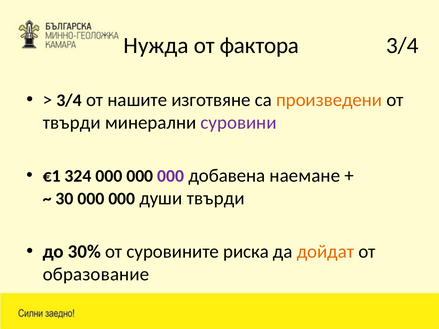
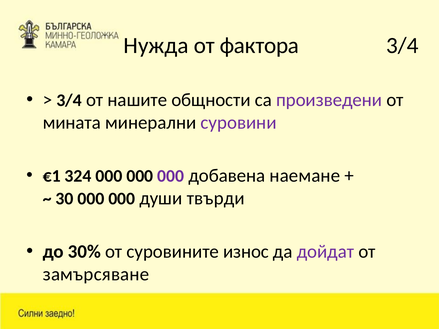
изготвяне: изготвяне -> общности
произведени colour: orange -> purple
твърди at (72, 123): твърди -> мината
риска: риска -> износ
дойдат colour: orange -> purple
образование: образование -> замърсяване
